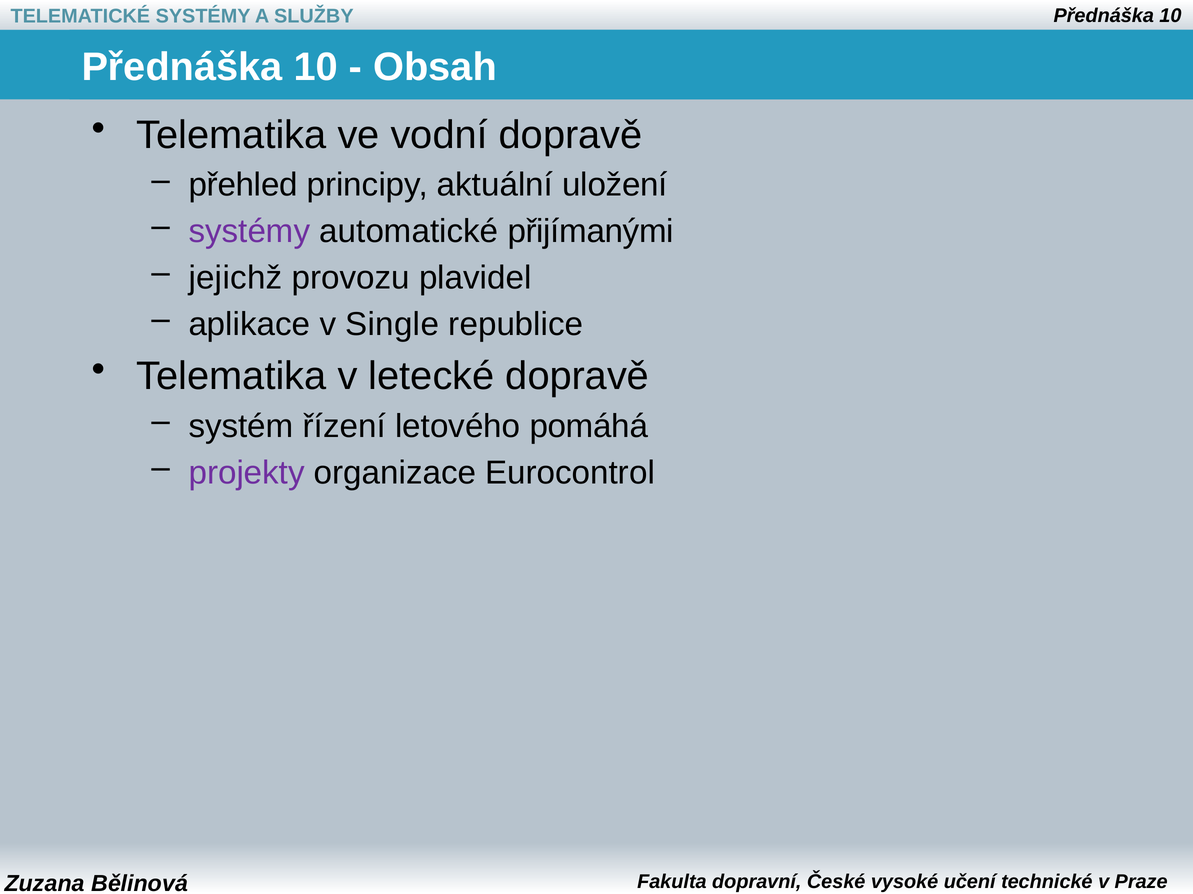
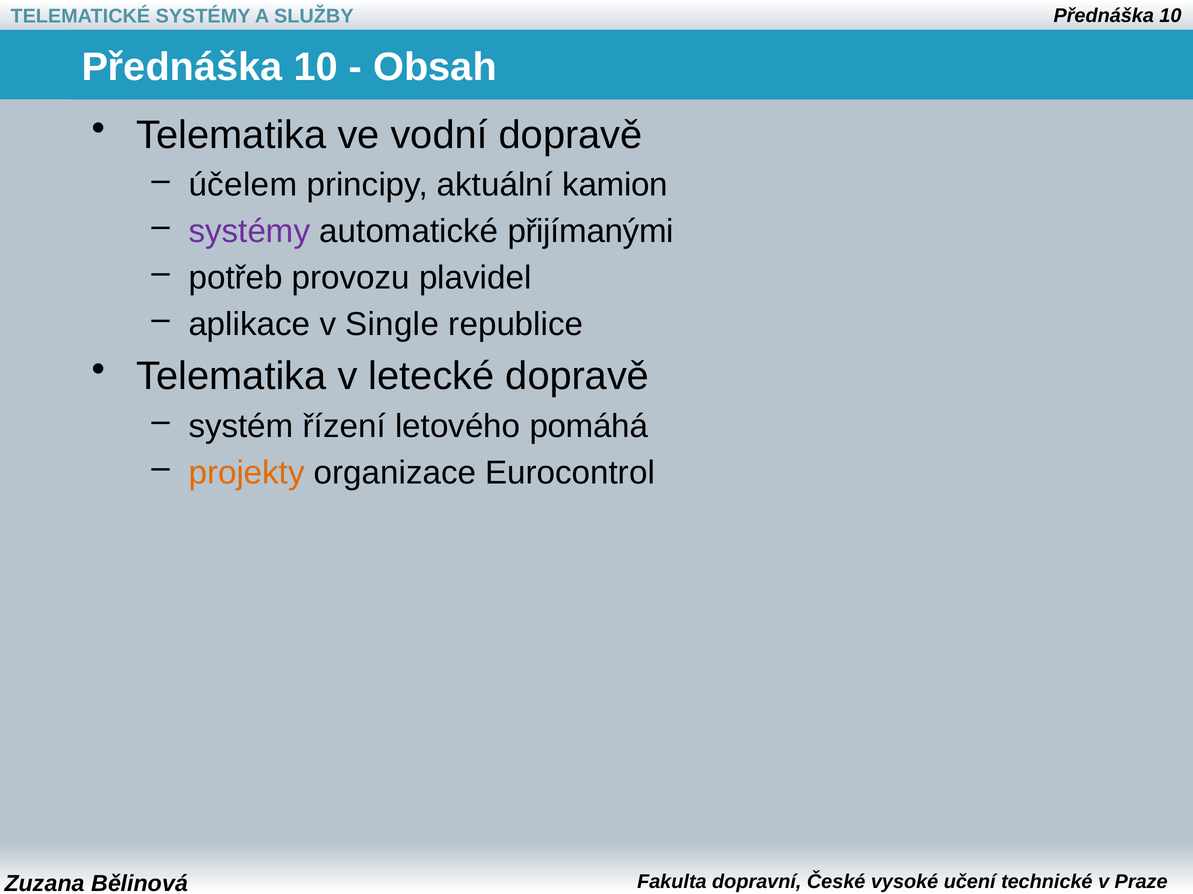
přehled: přehled -> účelem
uložení: uložení -> kamion
jejichž: jejichž -> potřeb
projekty colour: purple -> orange
